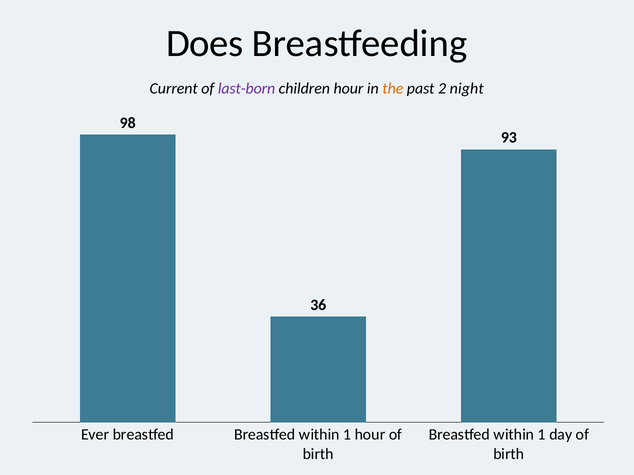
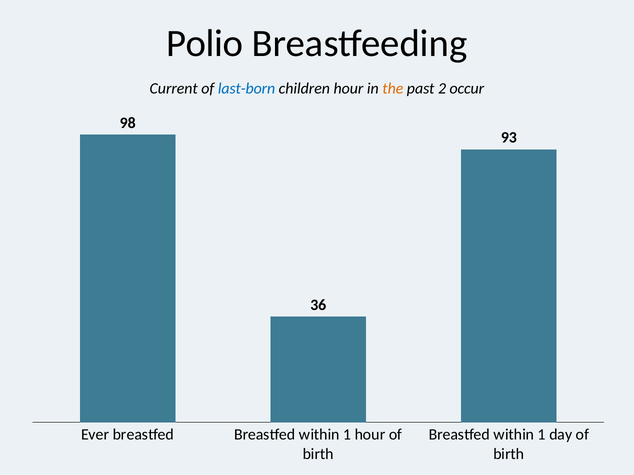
Does: Does -> Polio
last-born colour: purple -> blue
night: night -> occur
